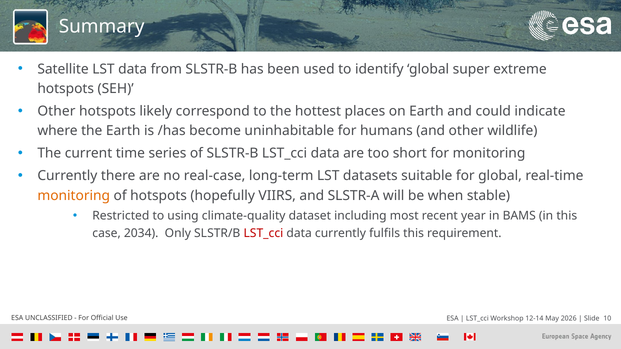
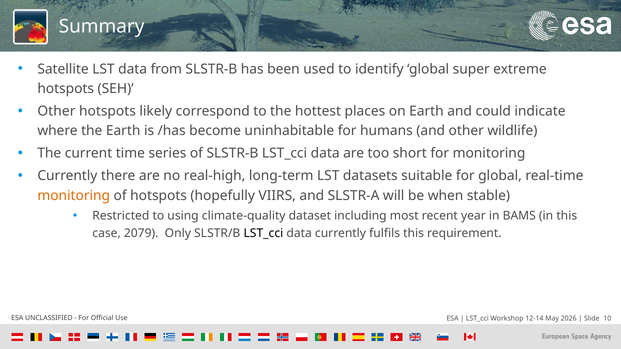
real-case: real-case -> real-high
2034: 2034 -> 2079
LST_cci at (263, 233) colour: red -> black
